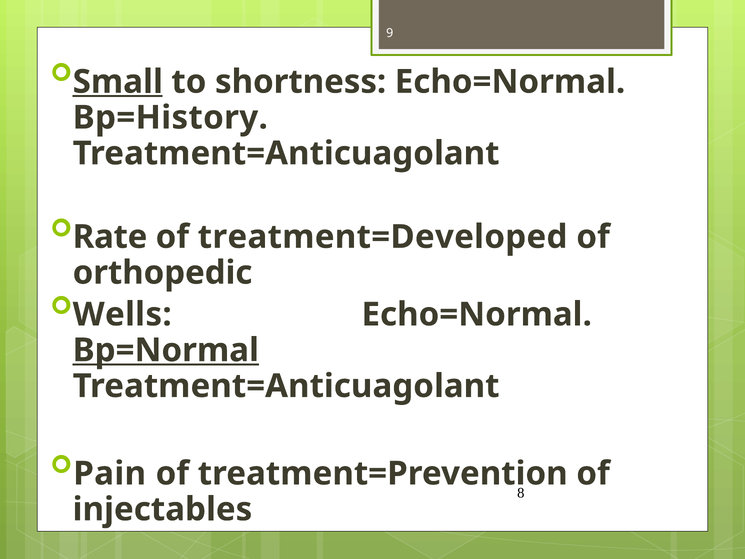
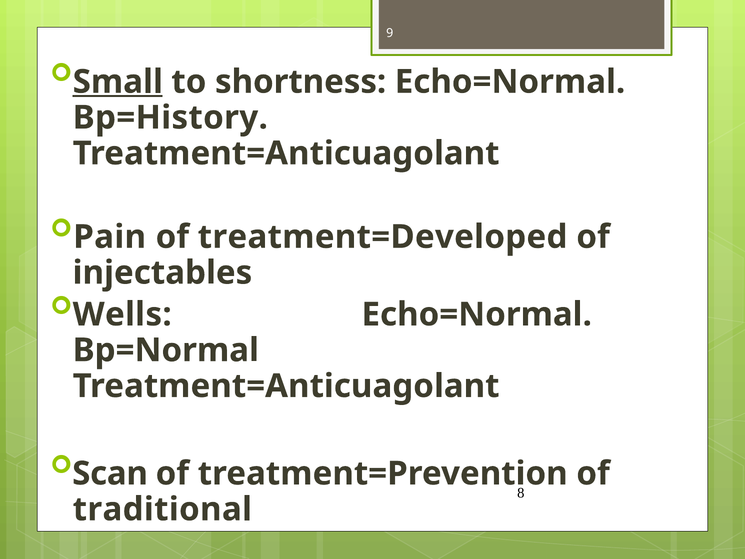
Rate: Rate -> Pain
orthopedic: orthopedic -> injectables
Bp=Normal underline: present -> none
Pain: Pain -> Scan
injectables: injectables -> traditional
